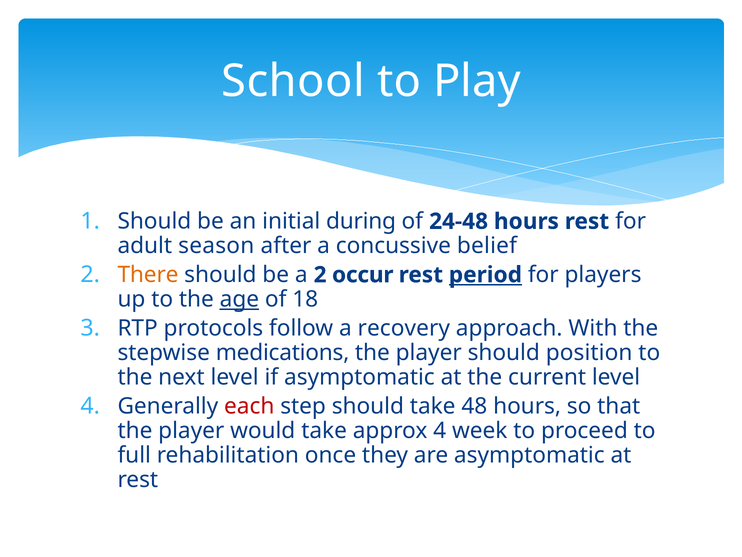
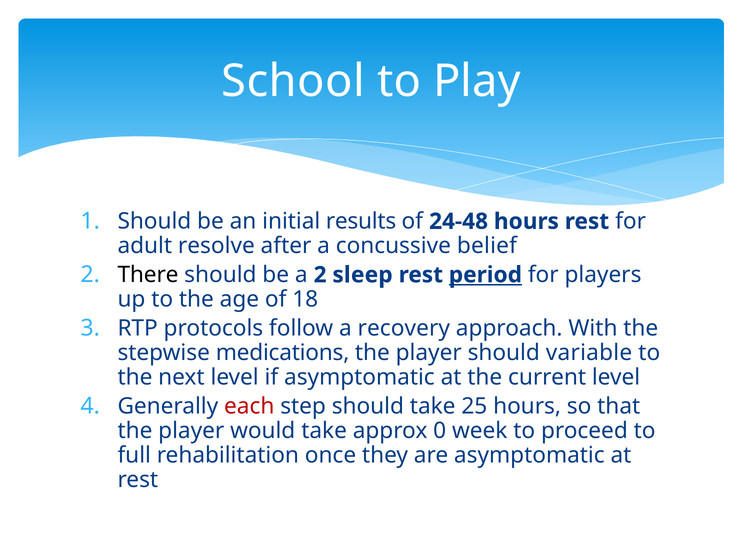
during: during -> results
season: season -> resolve
There colour: orange -> black
occur: occur -> sleep
age underline: present -> none
position: position -> variable
48: 48 -> 25
approx 4: 4 -> 0
